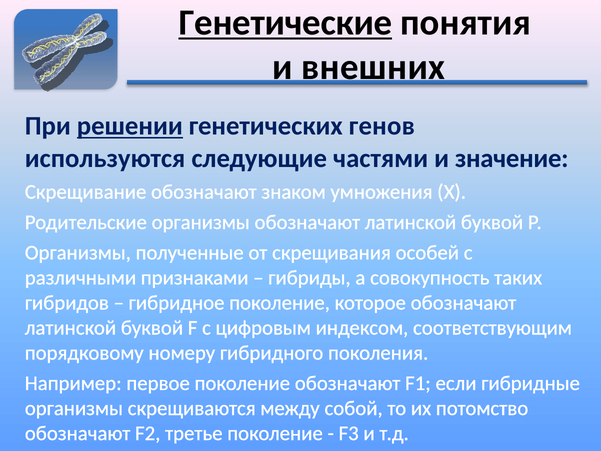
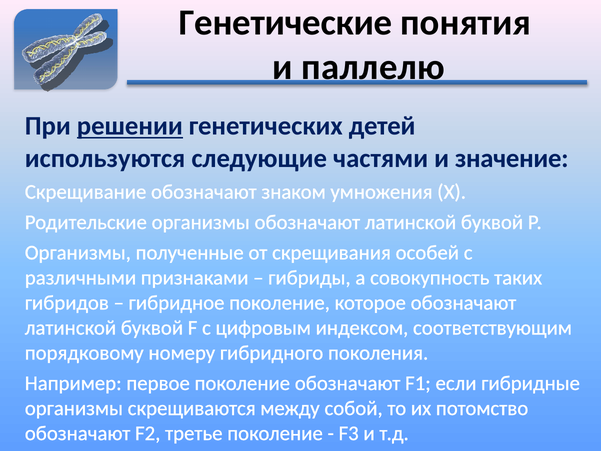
Генетические underline: present -> none
внешних: внешних -> паллелю
генов: генов -> детей
